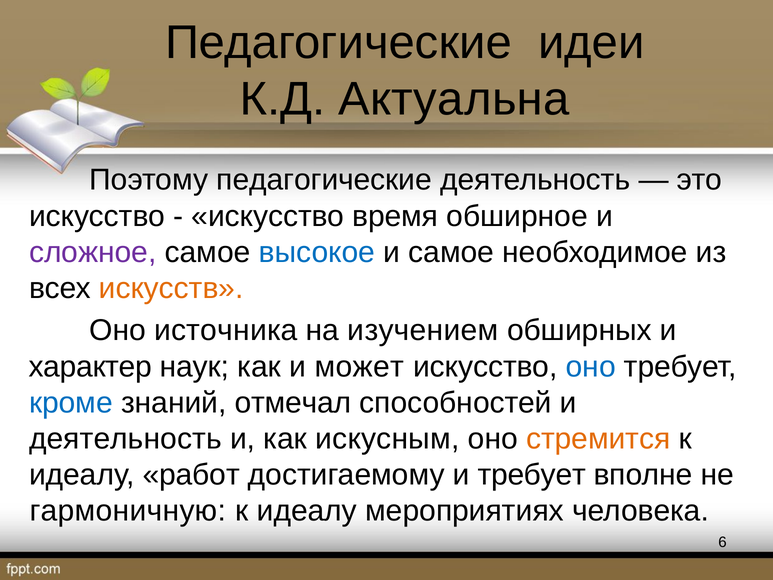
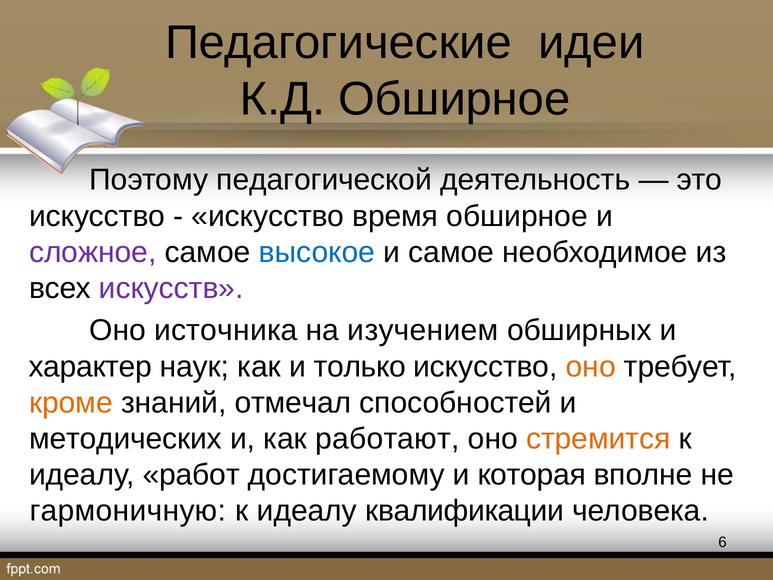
К.Д Актуальна: Актуальна -> Обширное
Поэтому педагогические: педагогические -> педагогической
искусств colour: orange -> purple
может: может -> только
оно at (591, 366) colour: blue -> orange
кроме colour: blue -> orange
деятельность at (125, 439): деятельность -> методических
искусным: искусным -> работают
и требует: требует -> которая
мероприятиях: мероприятиях -> квалификации
